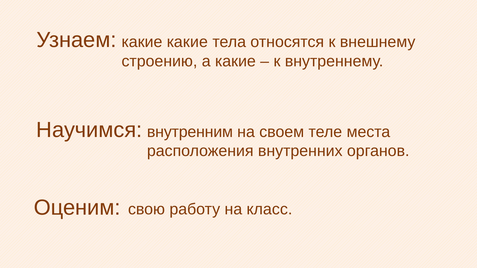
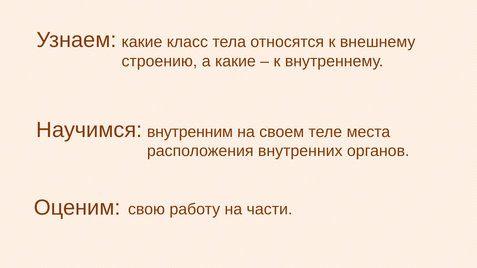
какие какие: какие -> класс
класс: класс -> части
